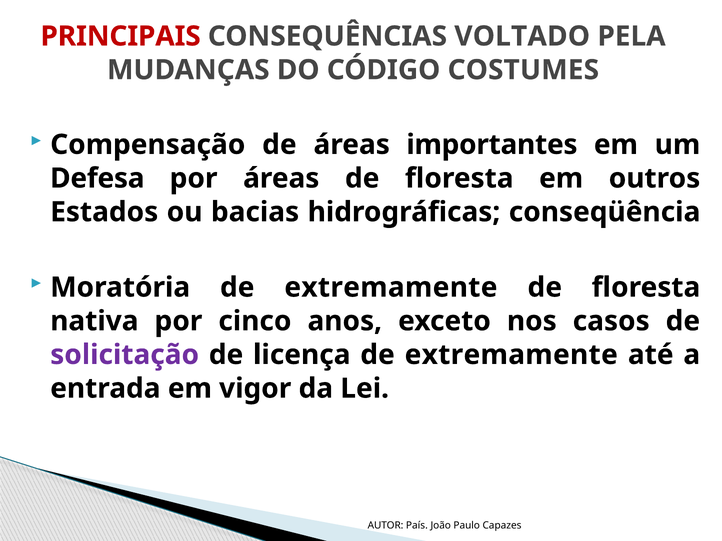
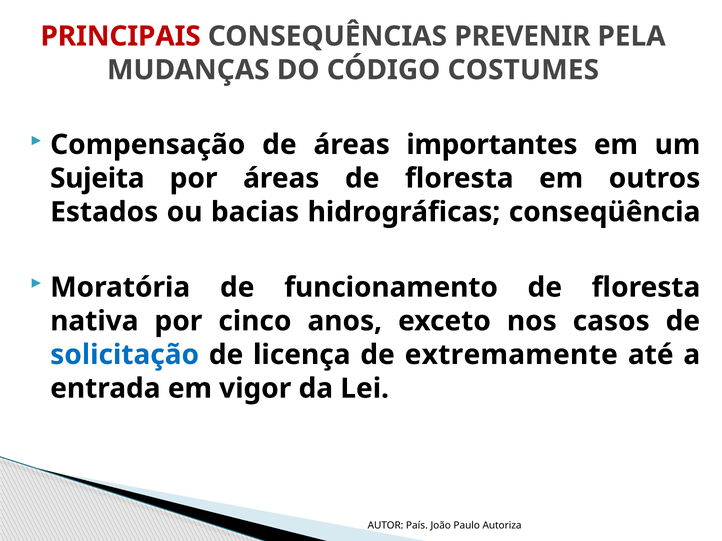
VOLTADO: VOLTADO -> PREVENIR
Defesa: Defesa -> Sujeita
Moratória de extremamente: extremamente -> funcionamento
solicitação colour: purple -> blue
Capazes: Capazes -> Autoriza
